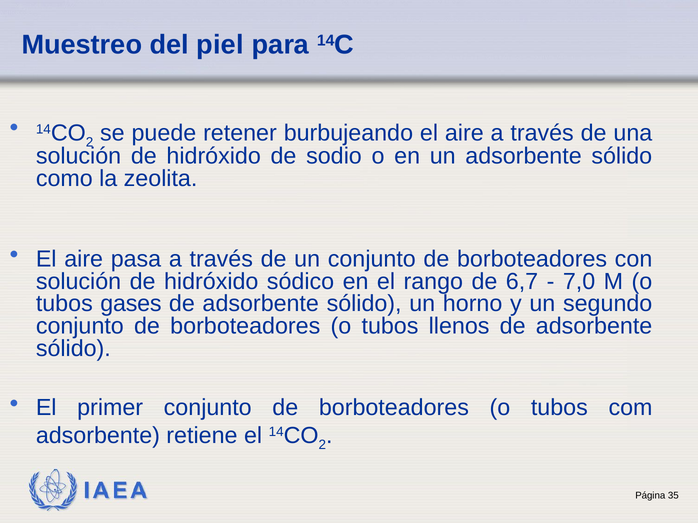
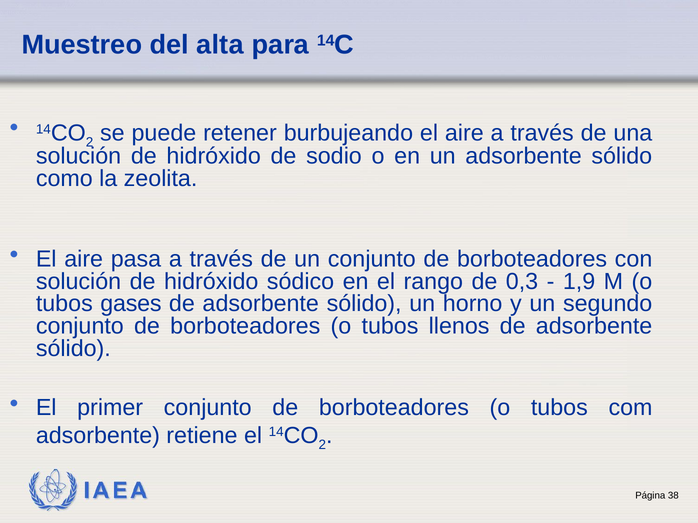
piel: piel -> alta
6,7: 6,7 -> 0,3
7,0: 7,0 -> 1,9
35: 35 -> 38
